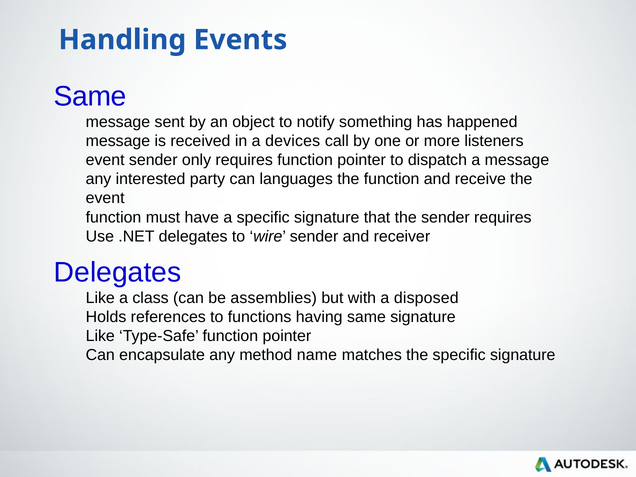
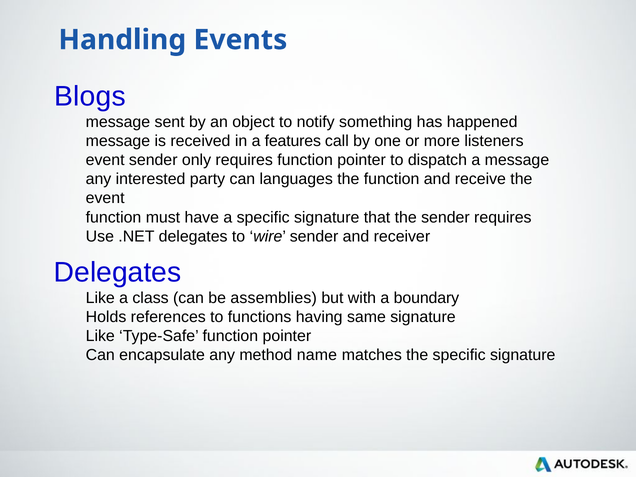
Same at (90, 96): Same -> Blogs
devices: devices -> features
disposed: disposed -> boundary
